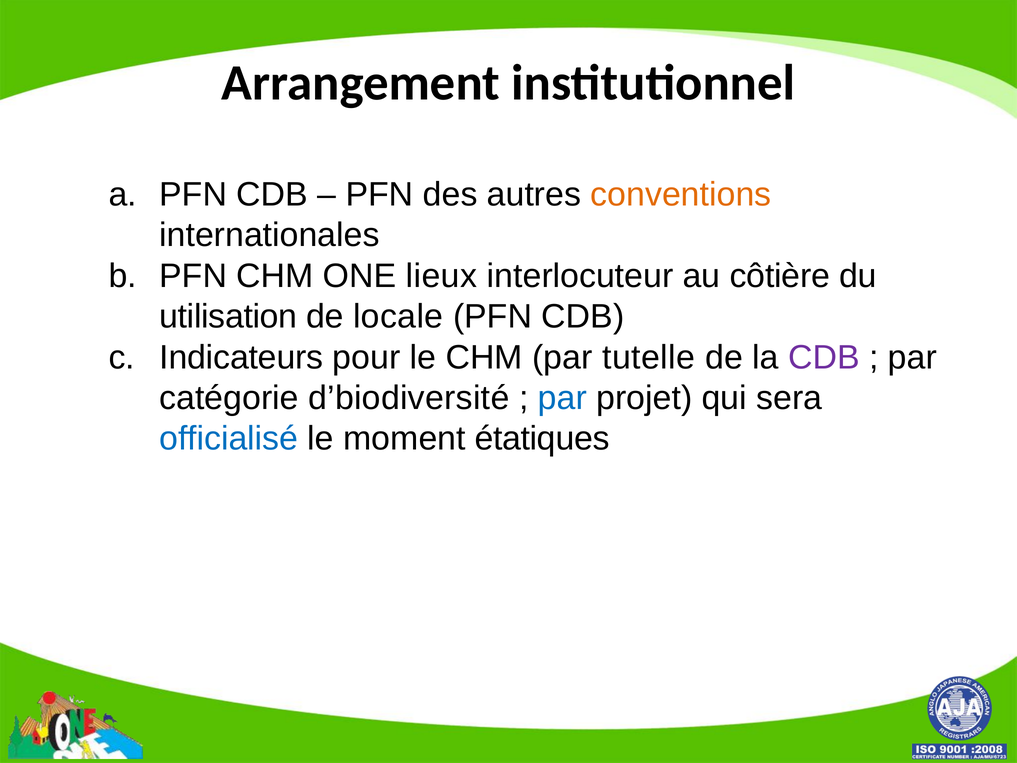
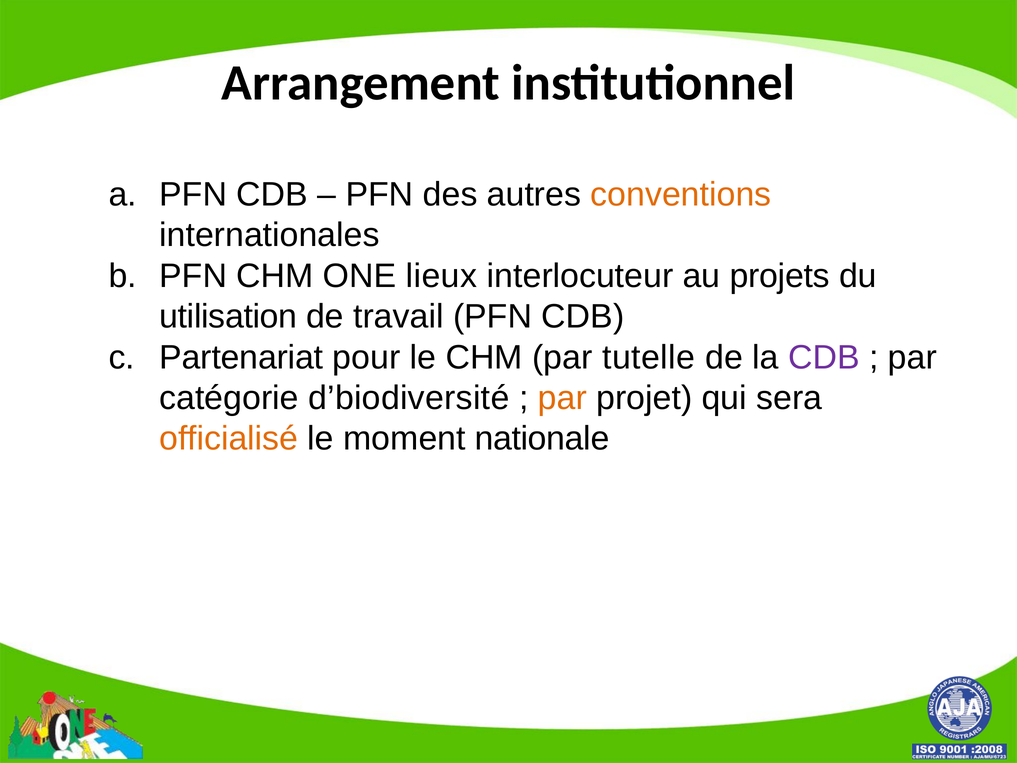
côtière: côtière -> projets
locale: locale -> travail
Indicateurs: Indicateurs -> Partenariat
par at (562, 398) colour: blue -> orange
officialisé colour: blue -> orange
étatiques: étatiques -> nationale
